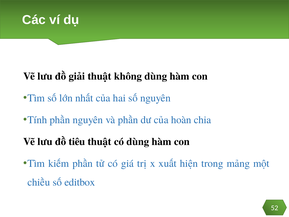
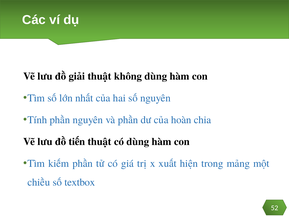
tiêu: tiêu -> tiến
editbox: editbox -> textbox
